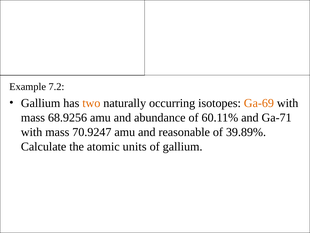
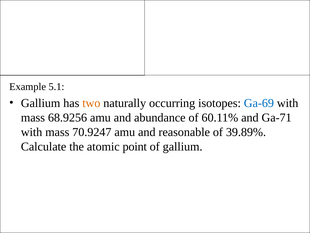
7.2: 7.2 -> 5.1
Ga-69 colour: orange -> blue
units: units -> point
